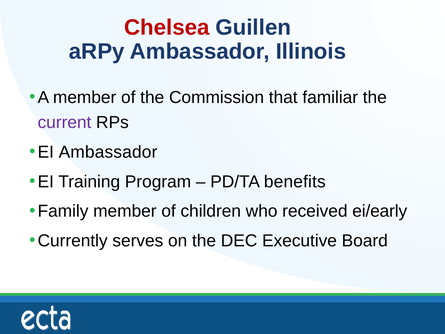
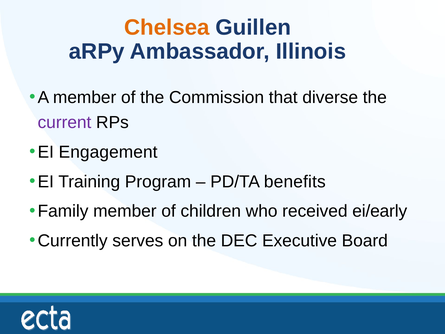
Chelsea colour: red -> orange
familiar: familiar -> diverse
EI Ambassador: Ambassador -> Engagement
